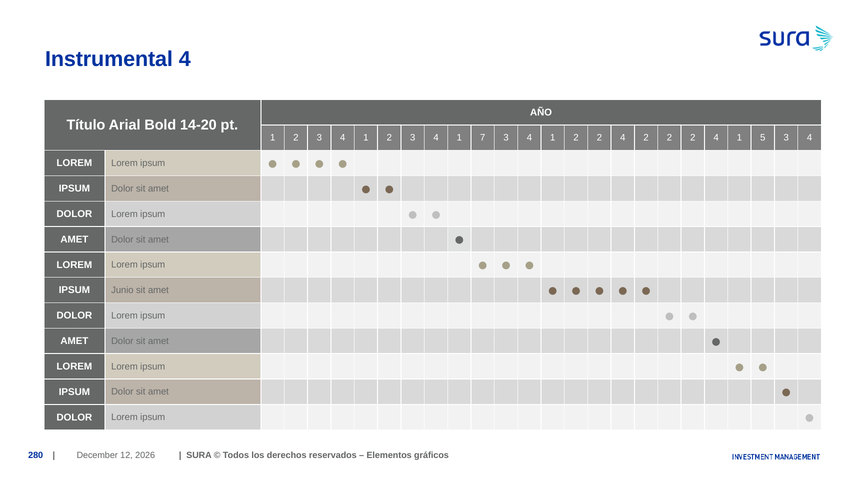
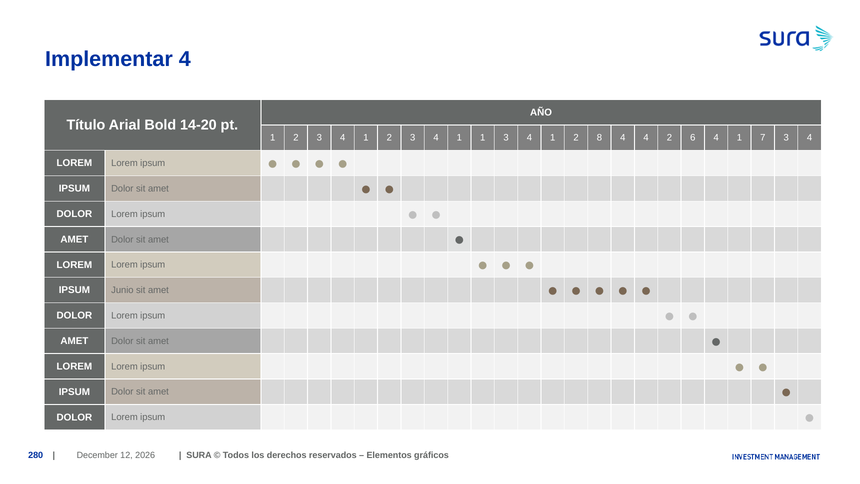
Instrumental: Instrumental -> Implementar
1 7: 7 -> 1
1 2 2: 2 -> 8
4 2: 2 -> 4
2 at (693, 138): 2 -> 6
5: 5 -> 7
